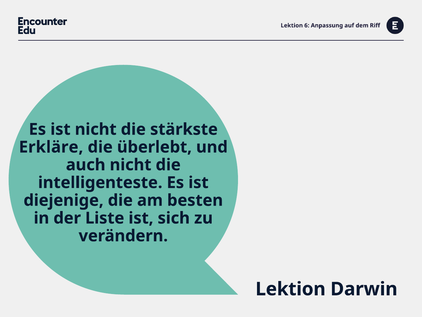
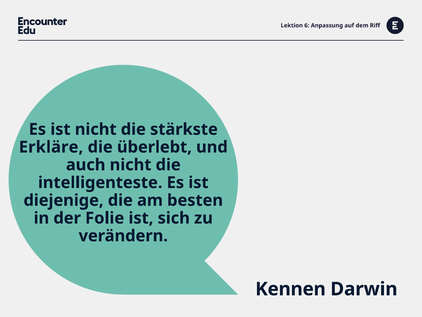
Liste: Liste -> Folie
Lektion at (291, 289): Lektion -> Kennen
